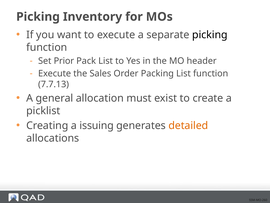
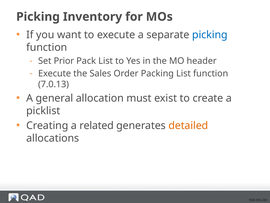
picking at (210, 35) colour: black -> blue
7.7.13: 7.7.13 -> 7.0.13
issuing: issuing -> related
